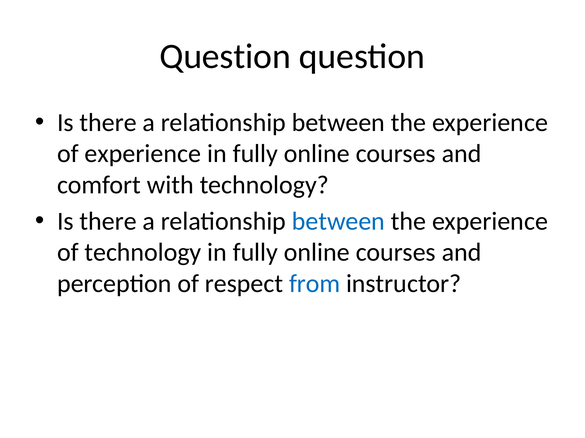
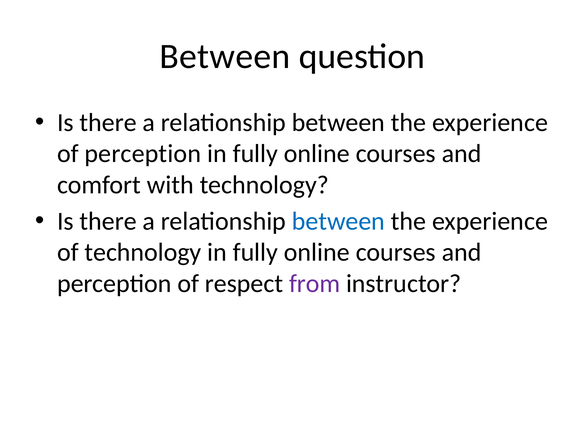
Question at (225, 57): Question -> Between
of experience: experience -> perception
from colour: blue -> purple
